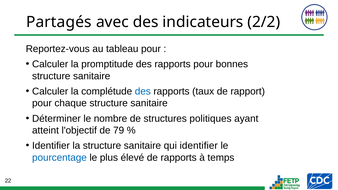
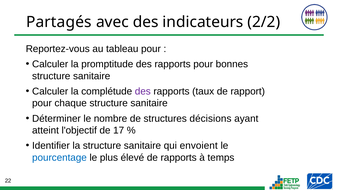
des at (143, 91) colour: blue -> purple
politiques: politiques -> décisions
79: 79 -> 17
qui identifier: identifier -> envoient
